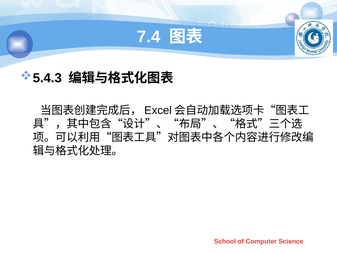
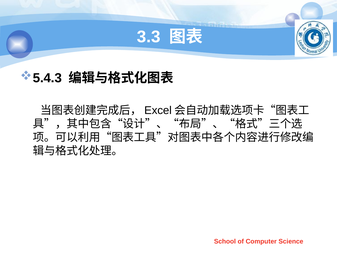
7.4: 7.4 -> 3.3
